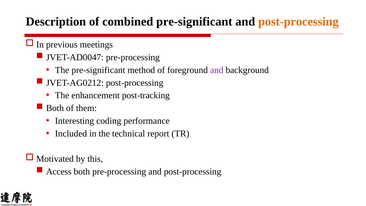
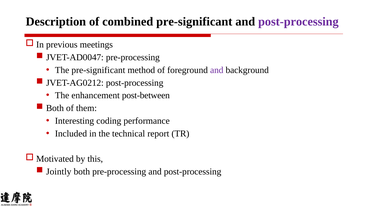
post-processing at (298, 22) colour: orange -> purple
post-tracking: post-tracking -> post-between
Access: Access -> Jointly
